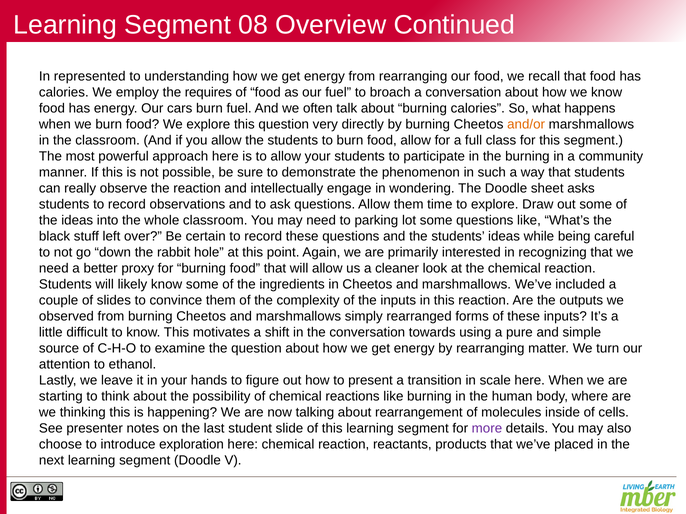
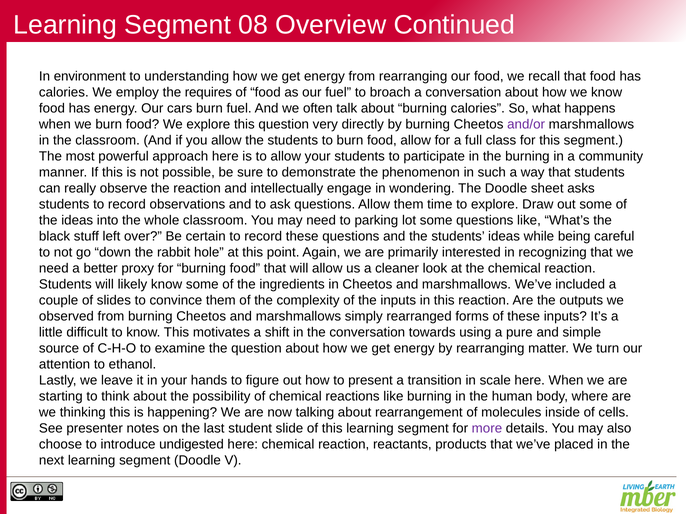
represented: represented -> environment
and/or colour: orange -> purple
exploration: exploration -> undigested
